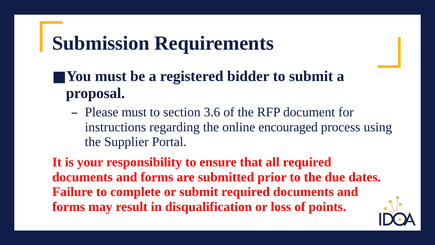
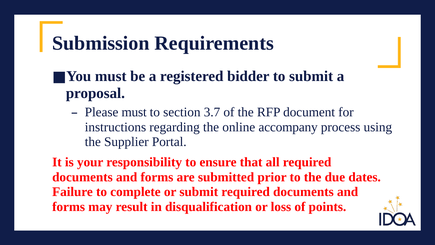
3.6: 3.6 -> 3.7
encouraged: encouraged -> accompany
